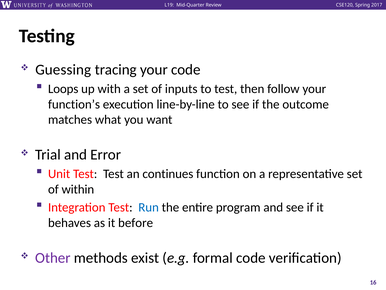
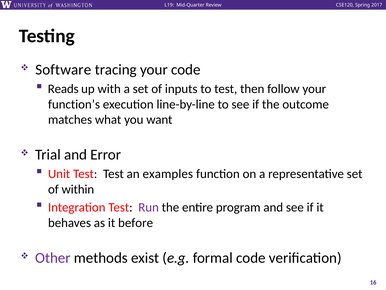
Guessing: Guessing -> Software
Loops: Loops -> Reads
continues: continues -> examples
Run colour: blue -> purple
